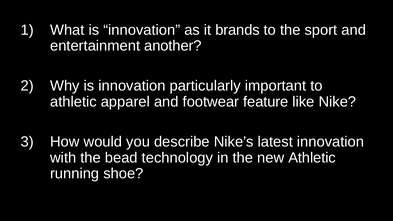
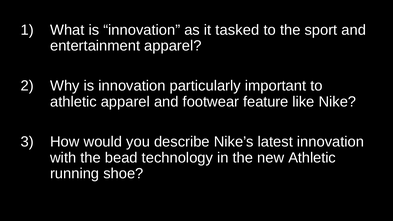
brands: brands -> tasked
entertainment another: another -> apparel
